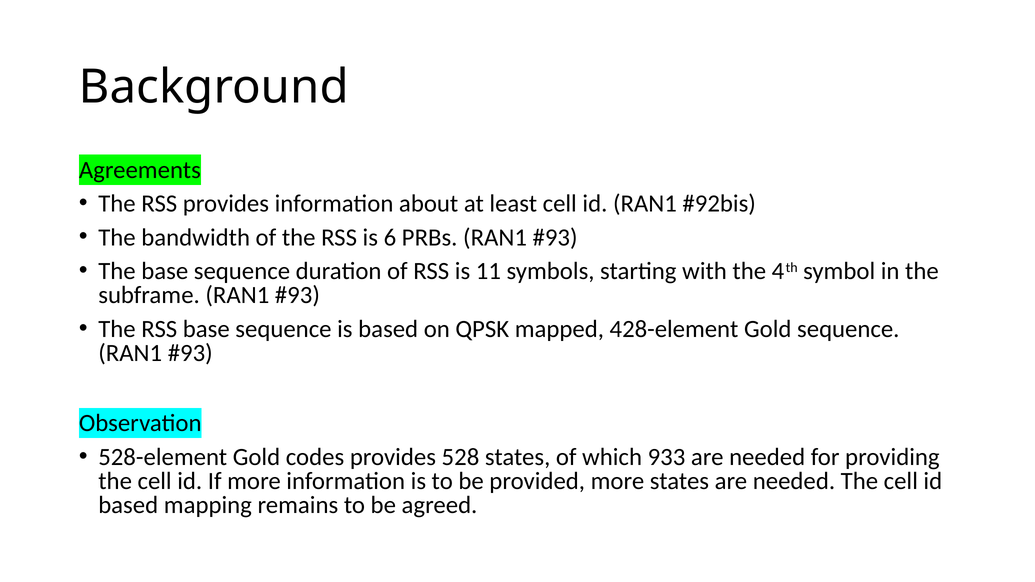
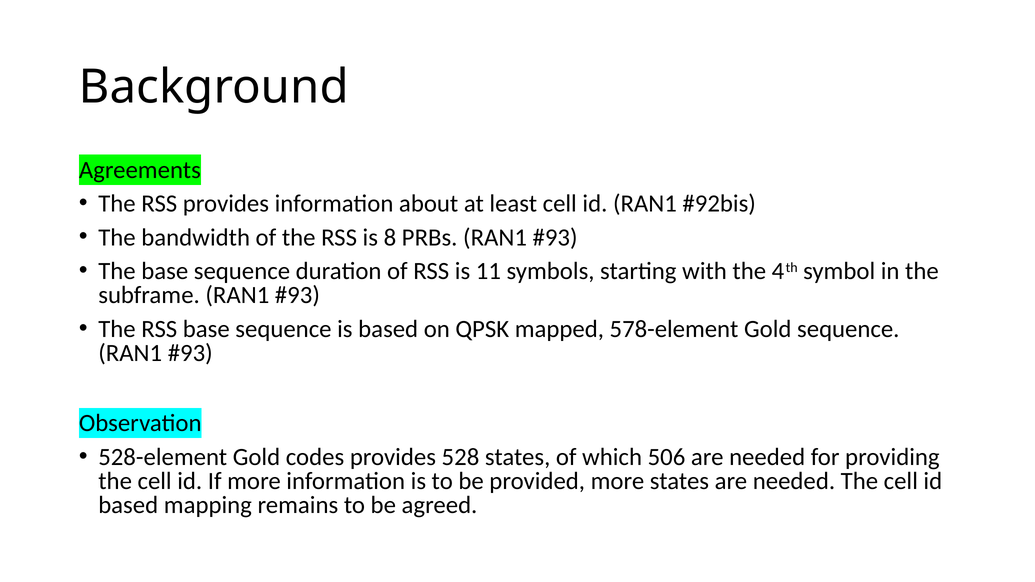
6: 6 -> 8
428-element: 428-element -> 578-element
933: 933 -> 506
